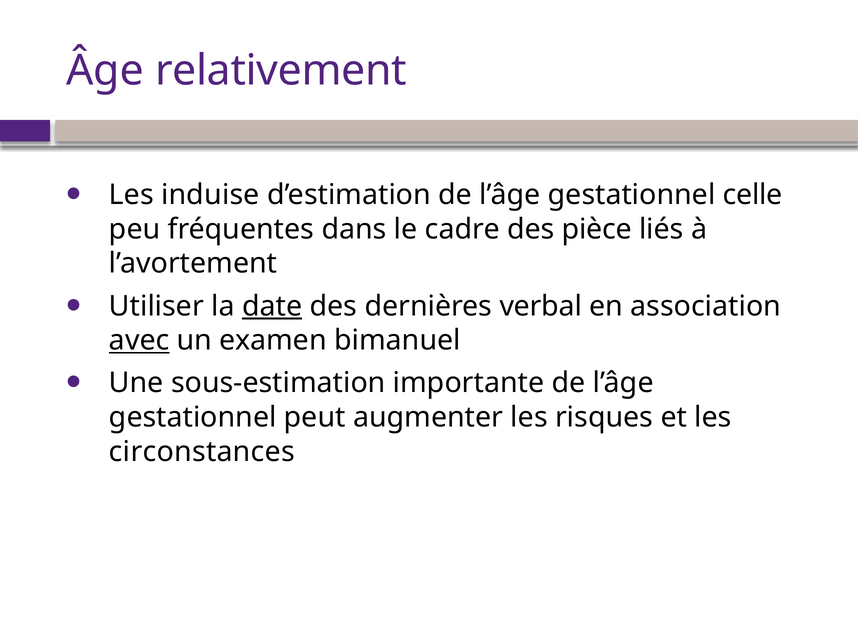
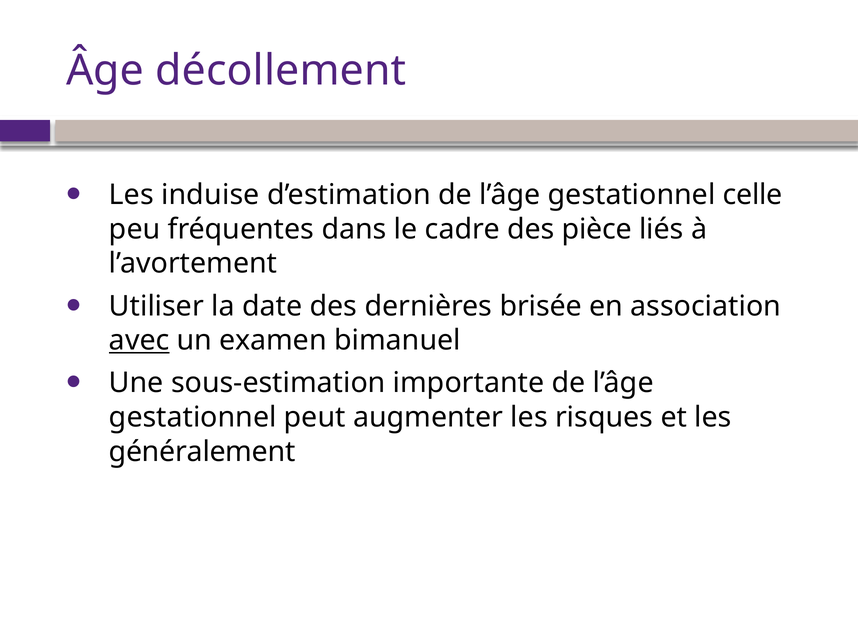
relativement: relativement -> décollement
date underline: present -> none
verbal: verbal -> brisée
circonstances: circonstances -> généralement
